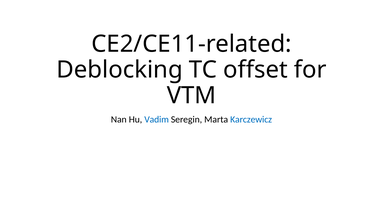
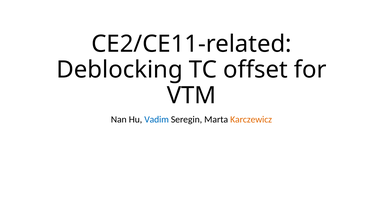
Karczewicz colour: blue -> orange
